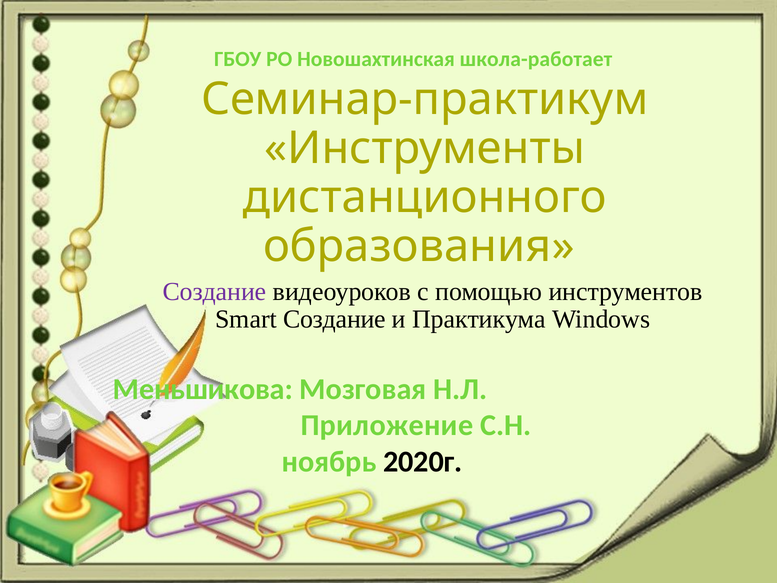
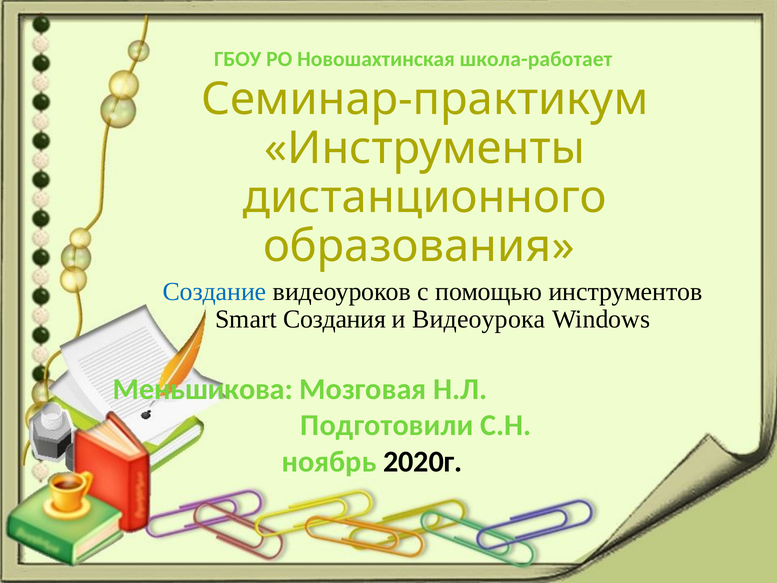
Создание at (215, 291) colour: purple -> blue
Smart Создание: Создание -> Создания
Практикума: Практикума -> Видеоурока
Приложение: Приложение -> Подготовили
